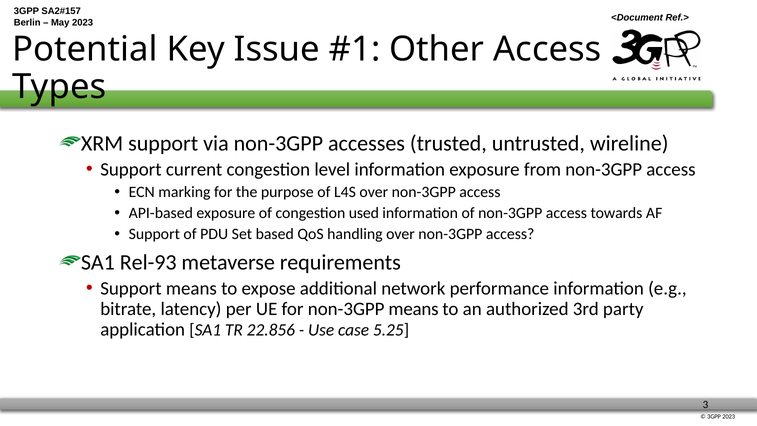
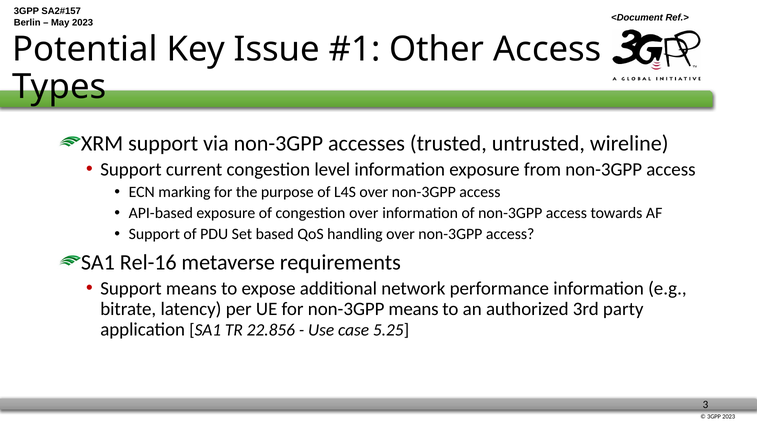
congestion used: used -> over
Rel-93: Rel-93 -> Rel-16
